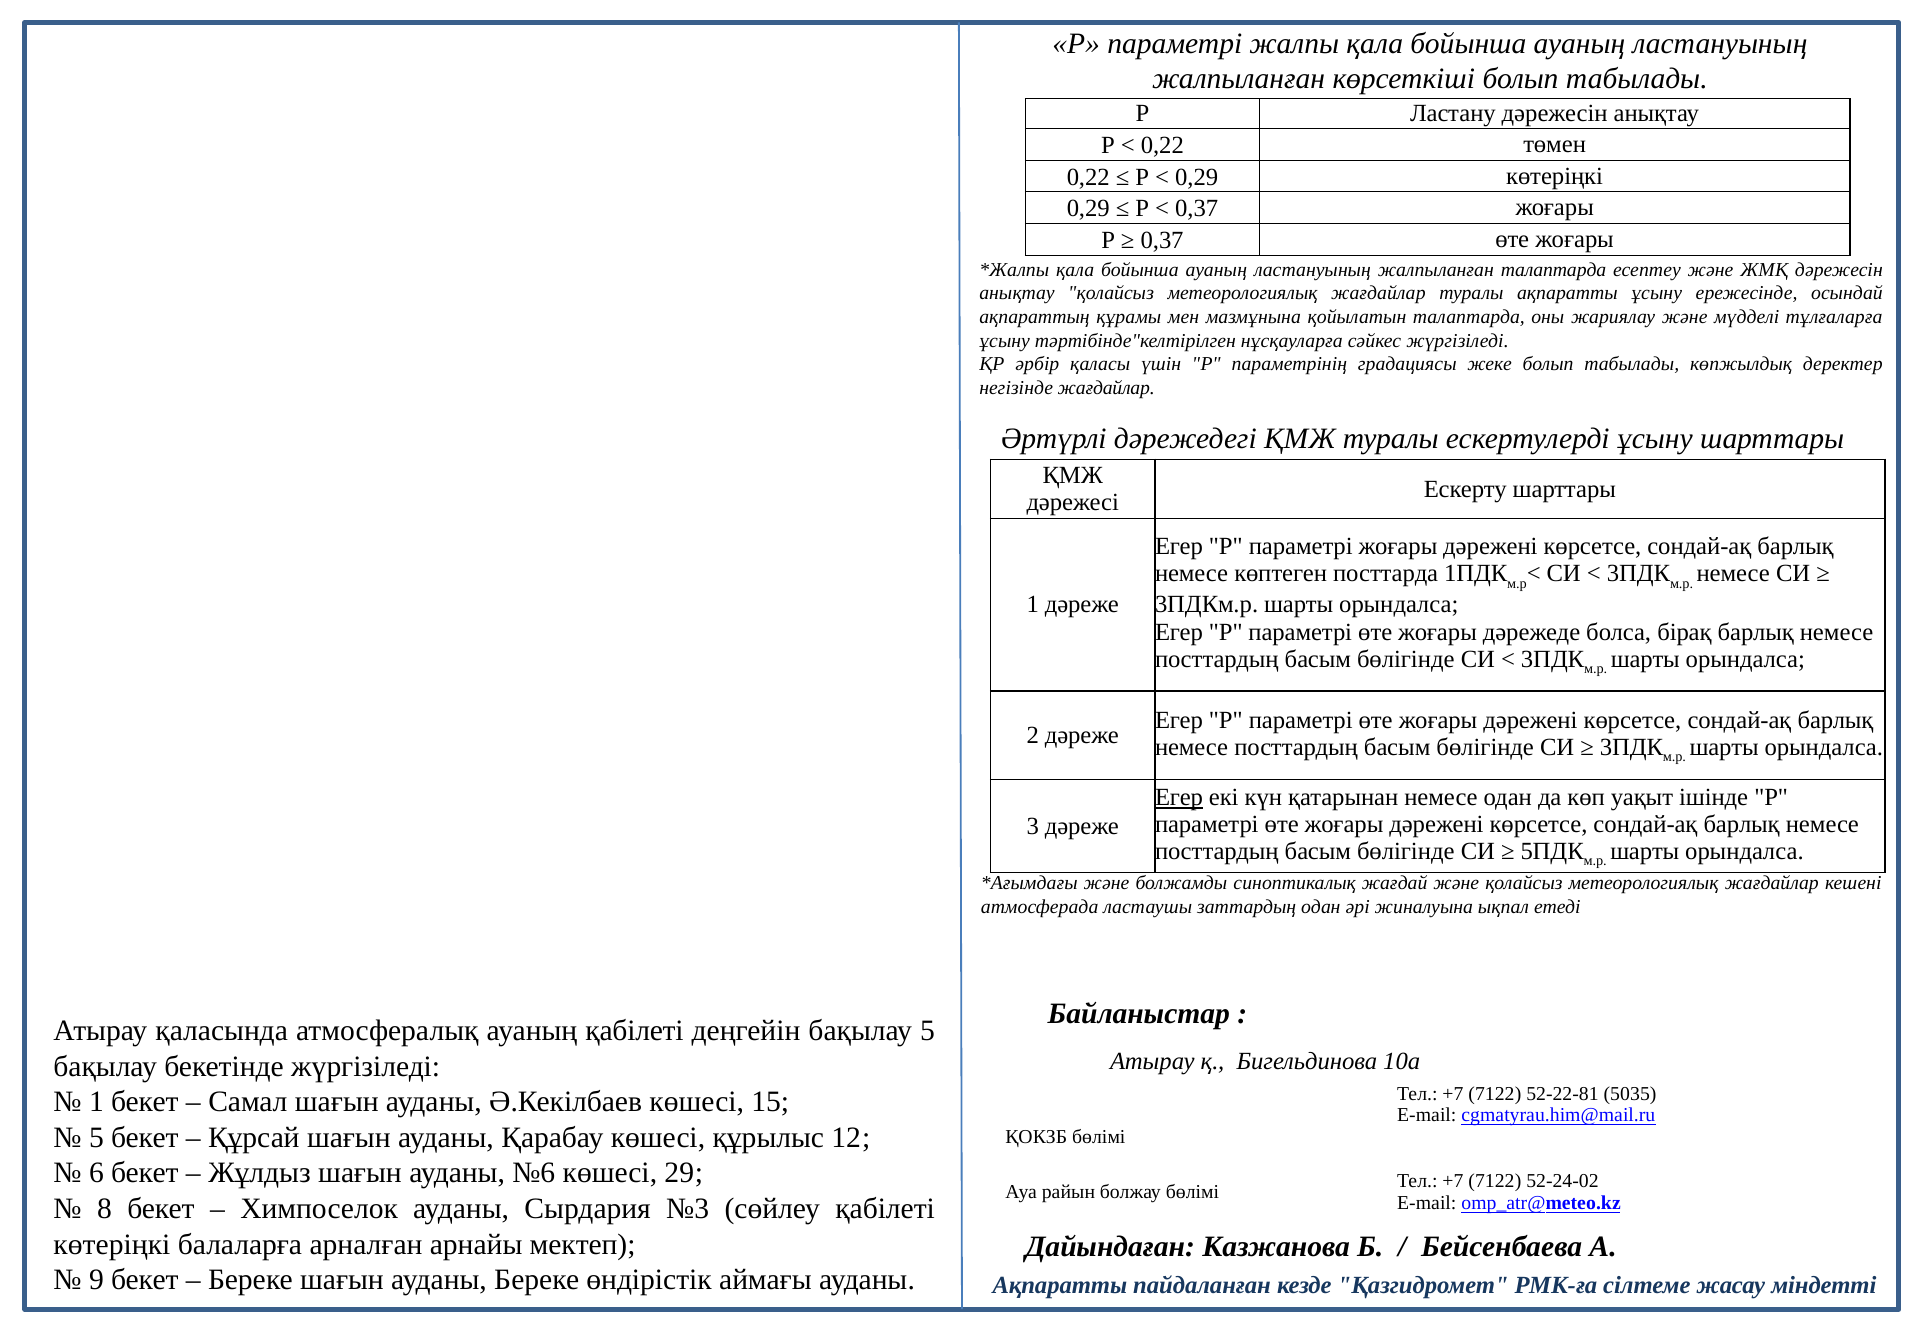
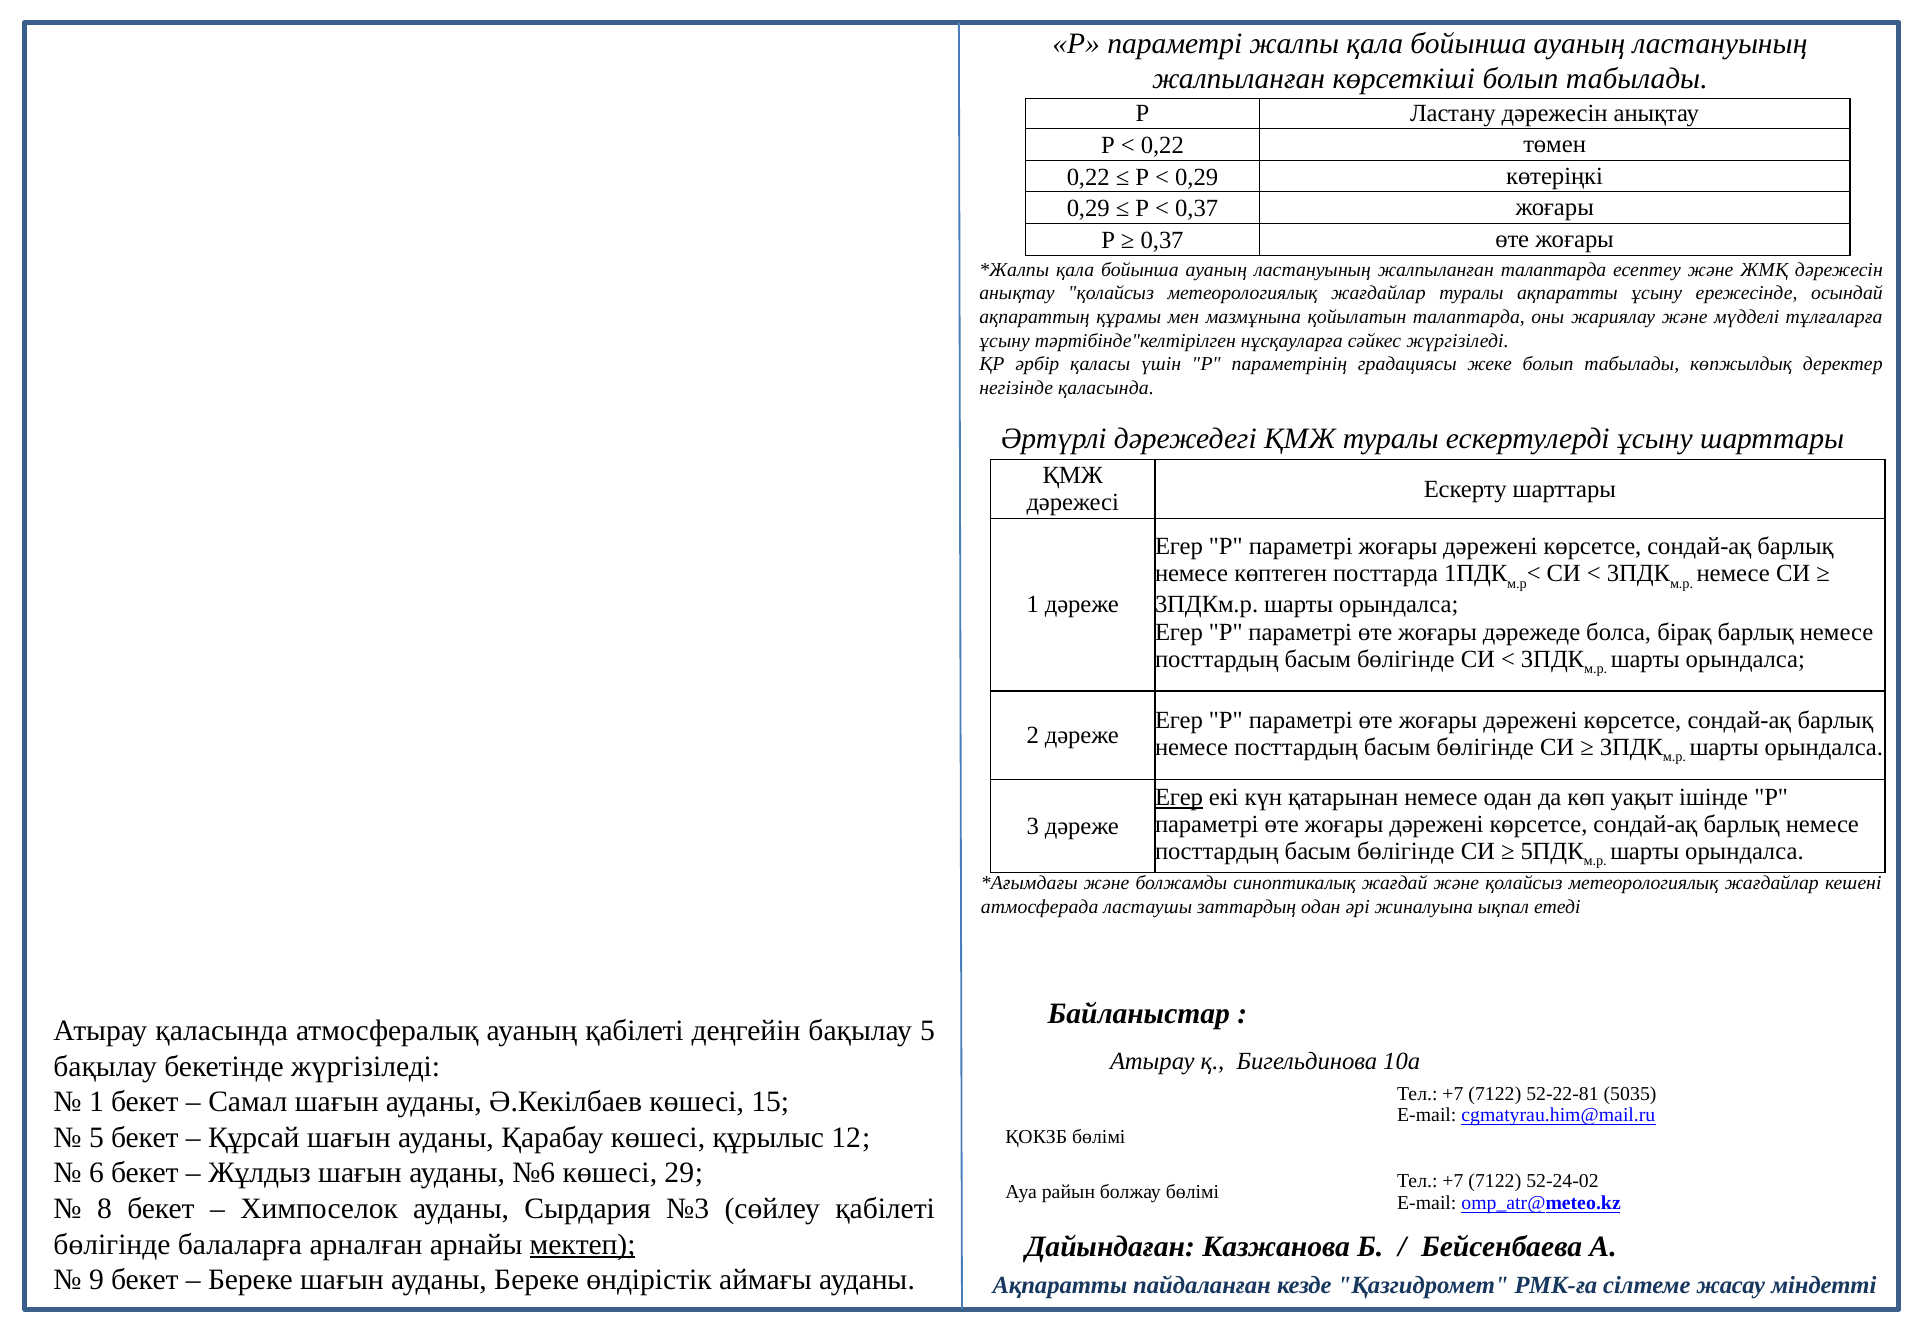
негізінде жағдайлар: жағдайлар -> қаласында
көтеріңкі at (112, 1244): көтеріңкі -> бөлігінде
мектеп underline: none -> present
